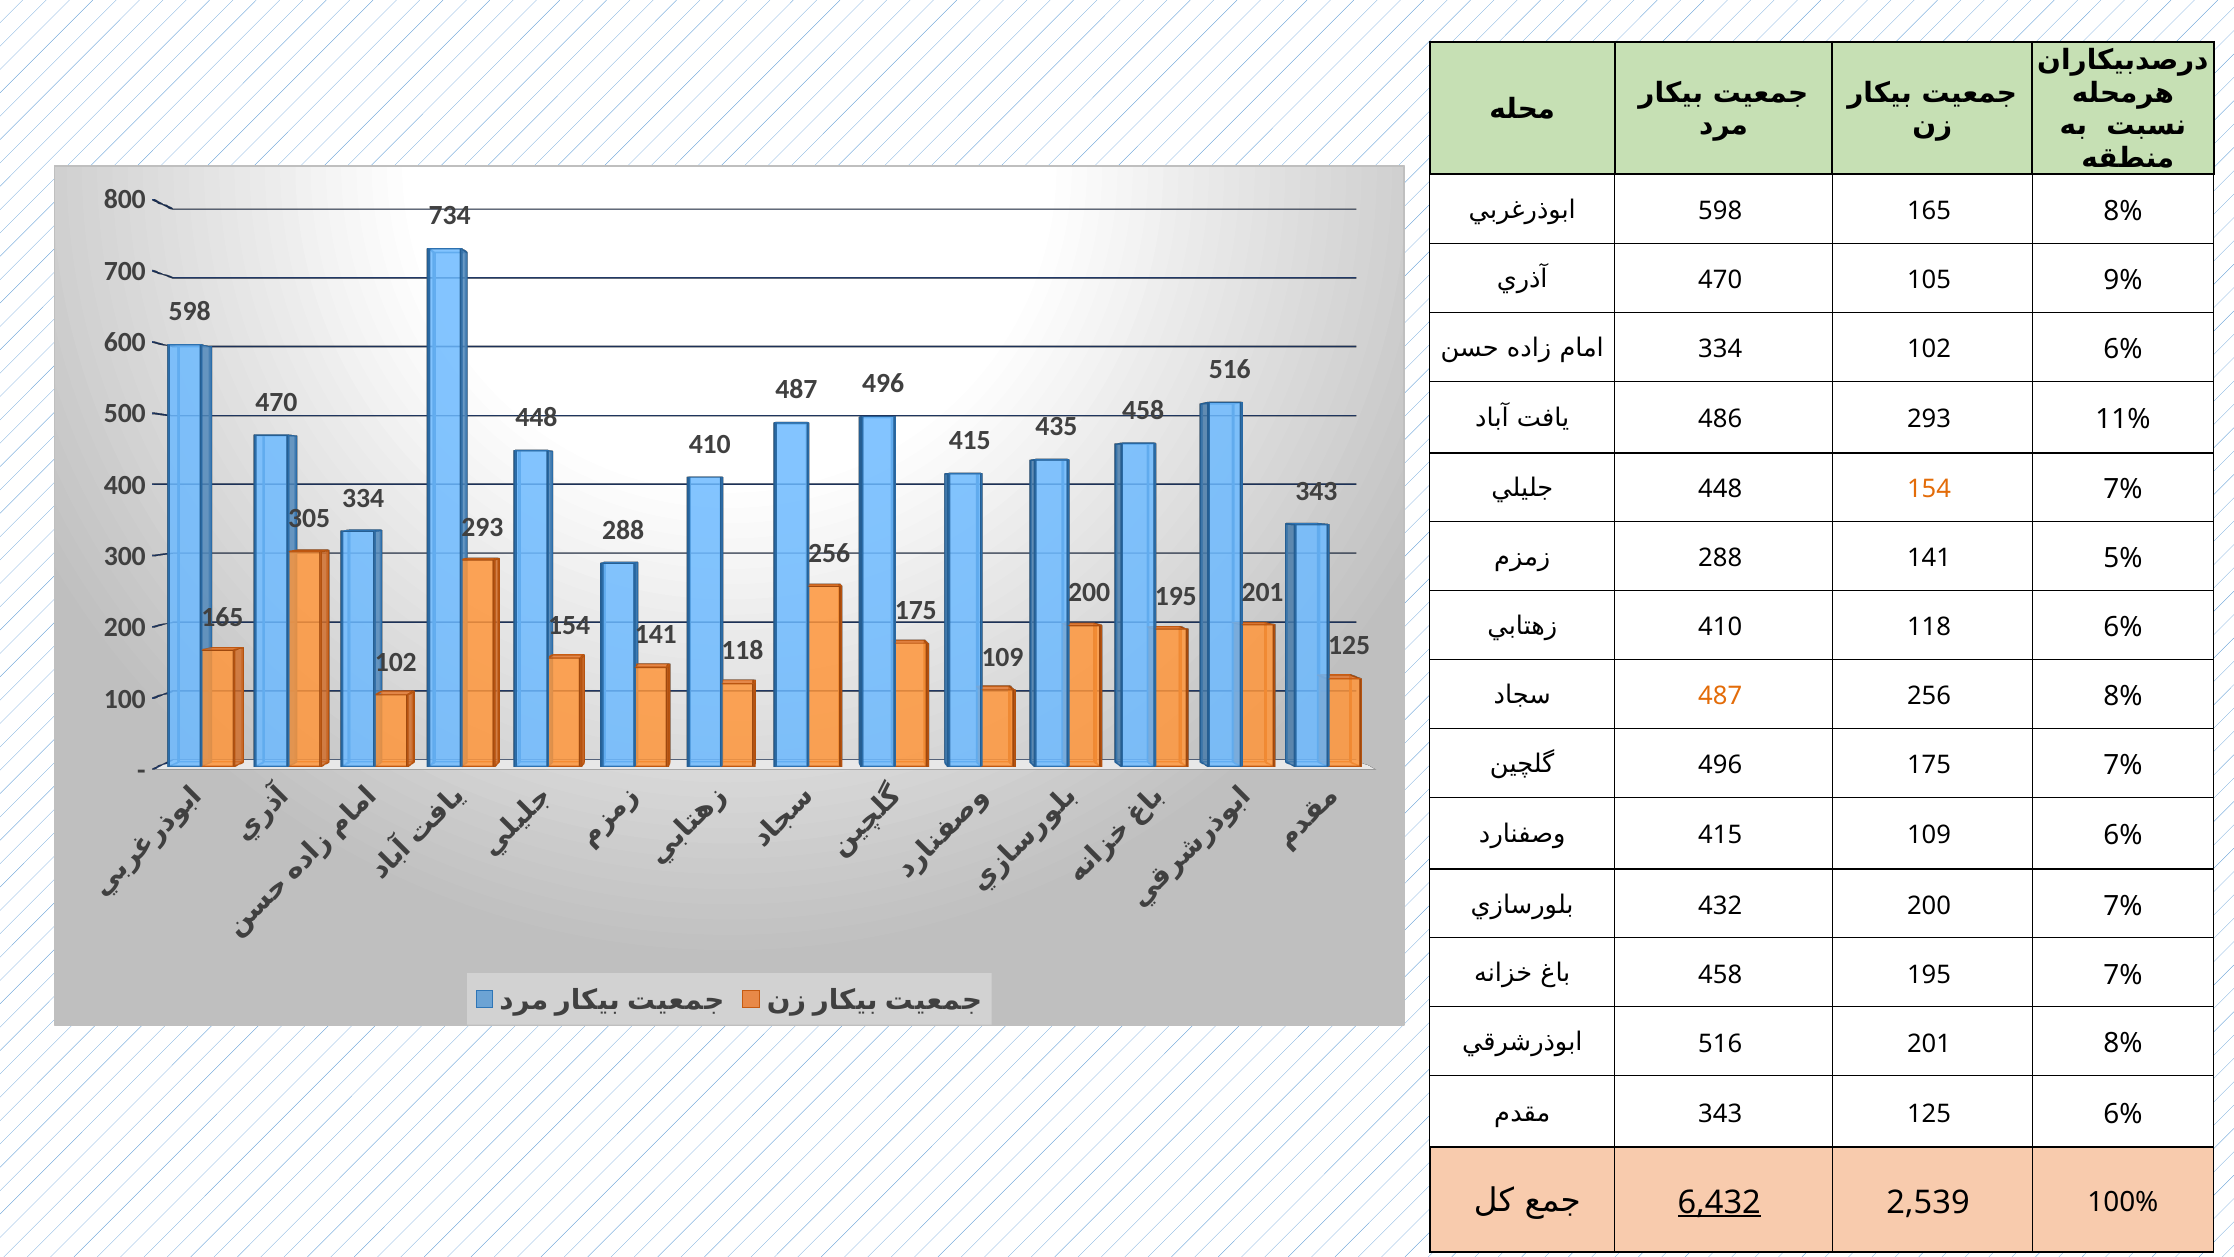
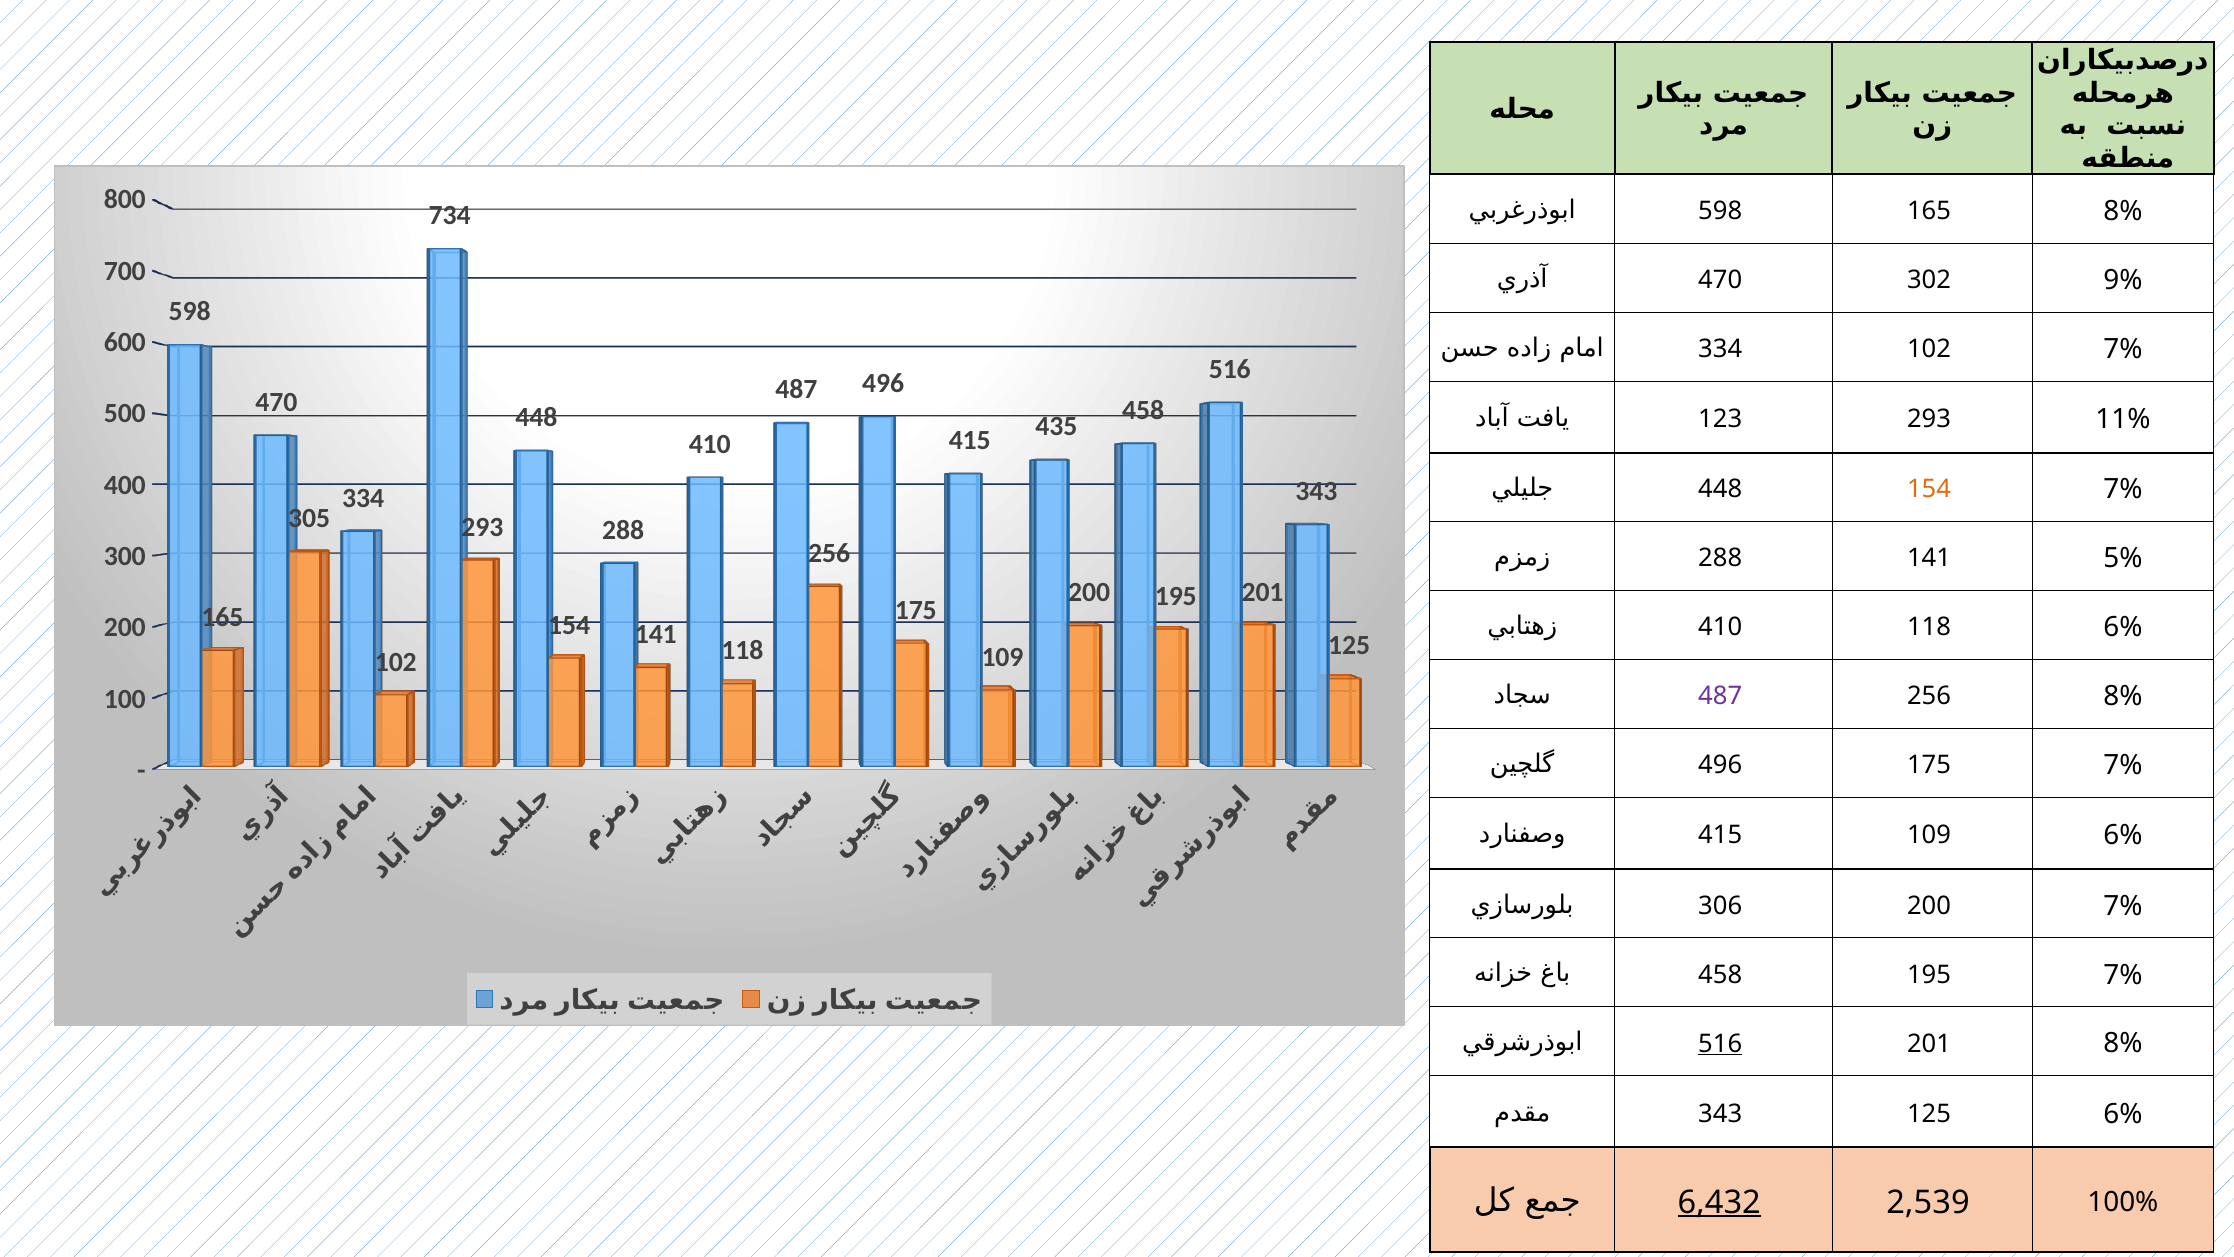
105: 105 -> 302
102 6%: 6% -> 7%
486: 486 -> 123
487 at (1720, 696) colour: orange -> purple
432: 432 -> 306
516 at (1720, 1043) underline: none -> present
